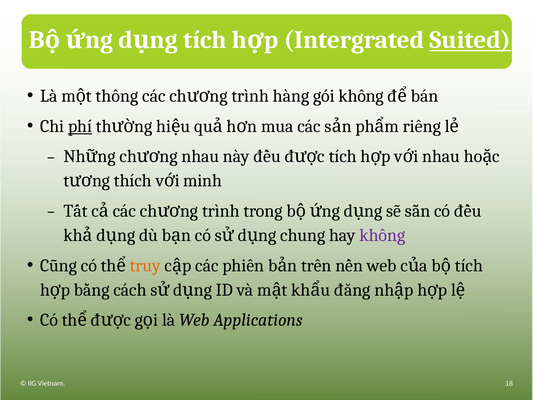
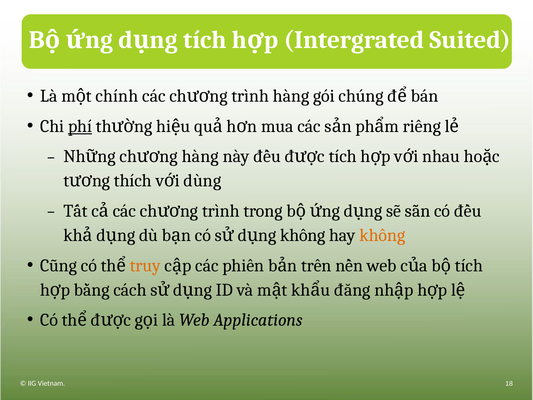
Suited underline: present -> none
thông: thông -> chính
gói không: không -> chúng
nhau at (200, 156): nhau -> hàng
minh: minh -> dùng
chung at (303, 235): chung -> không
không at (382, 235) colour: purple -> orange
